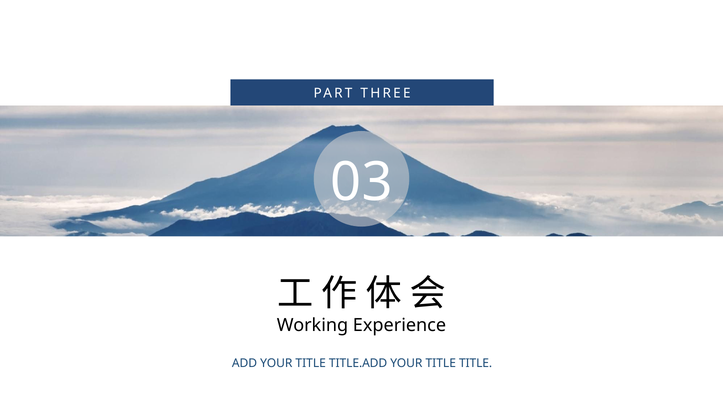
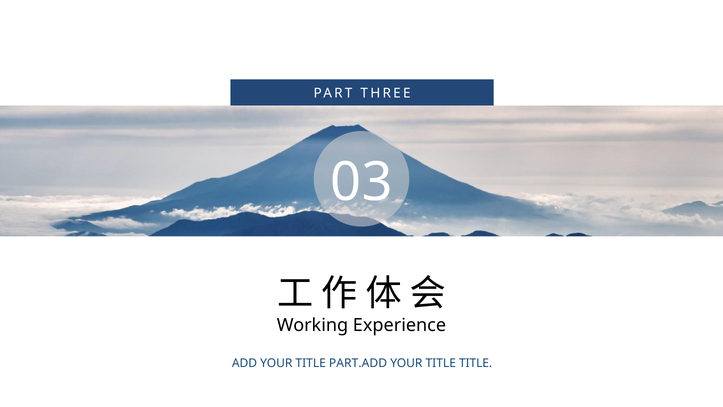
TITLE.ADD: TITLE.ADD -> PART.ADD
